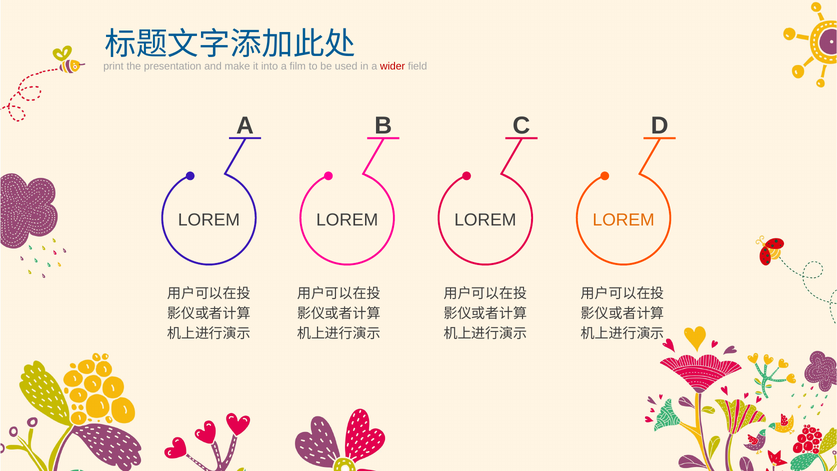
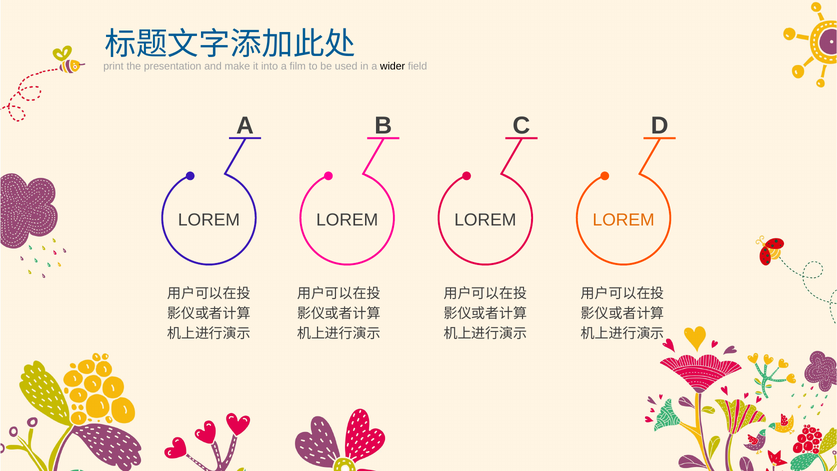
wider colour: red -> black
